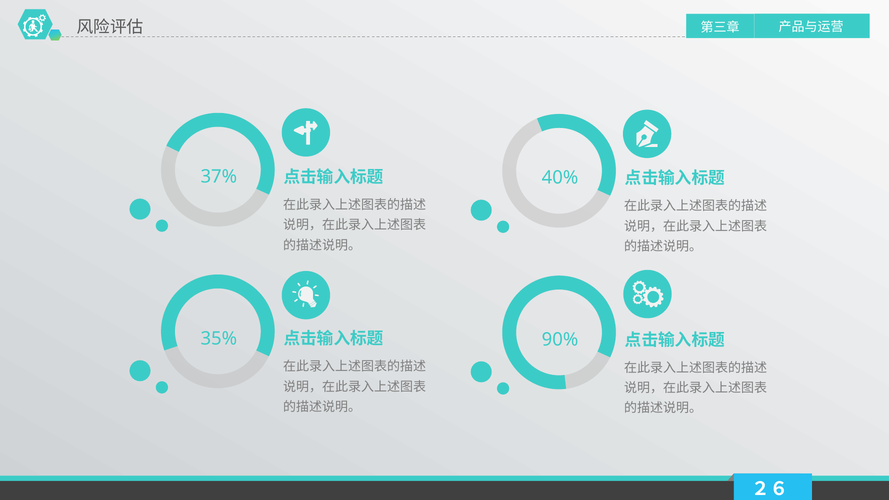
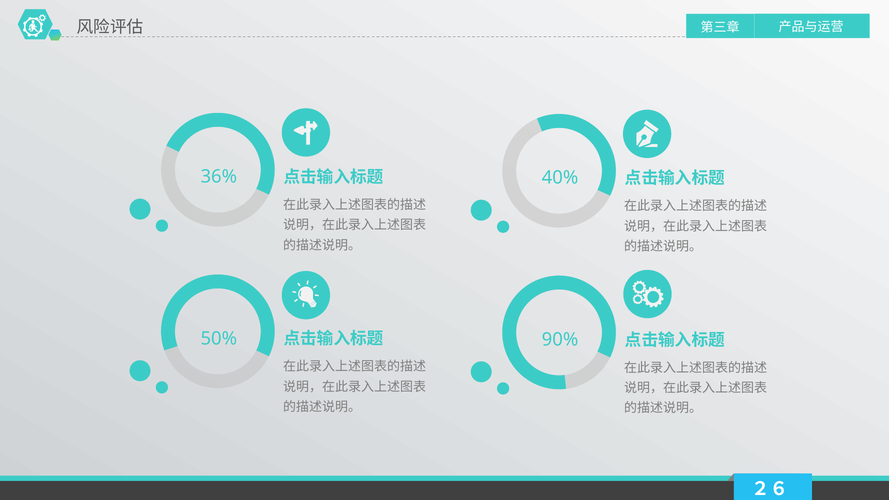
37%: 37% -> 36%
35%: 35% -> 50%
